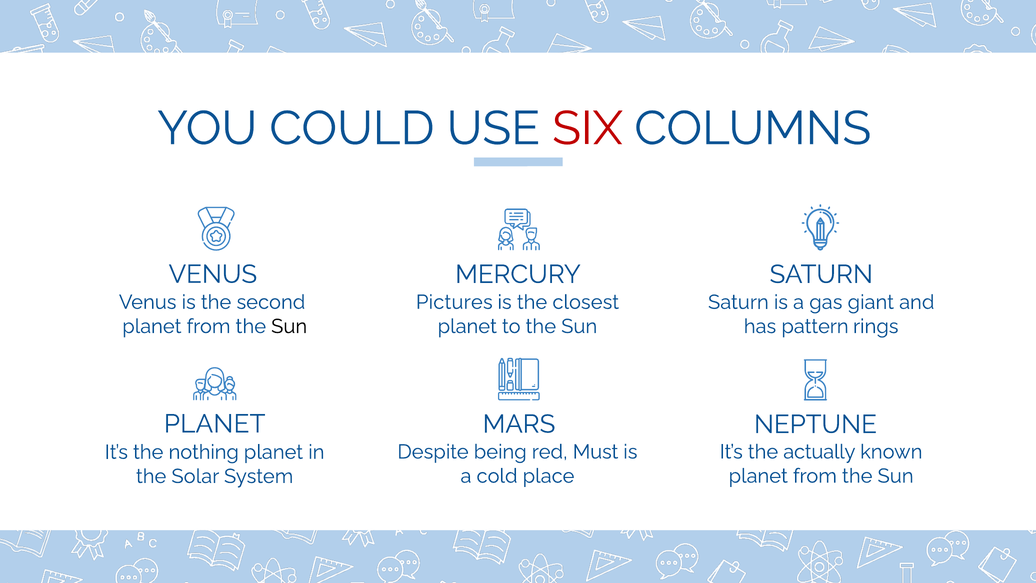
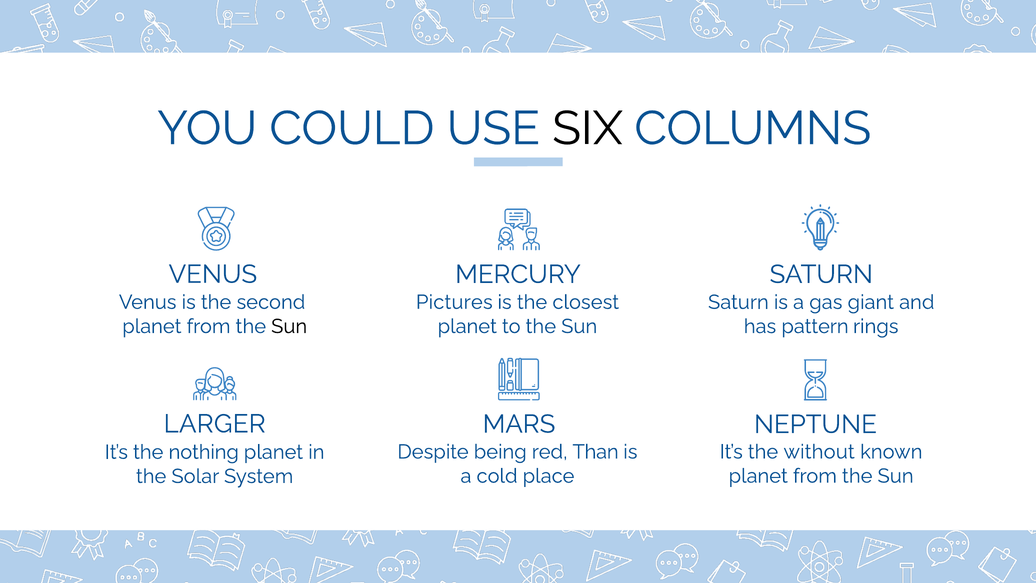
SIX colour: red -> black
PLANET at (215, 424): PLANET -> LARGER
Must: Must -> Than
actually: actually -> without
